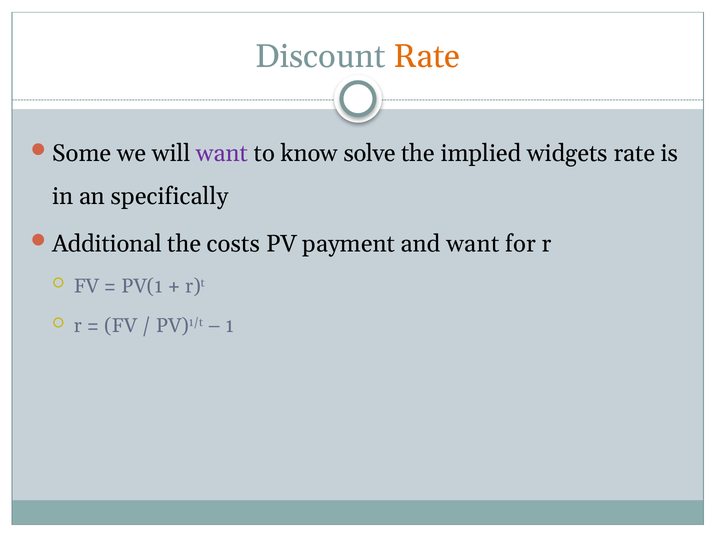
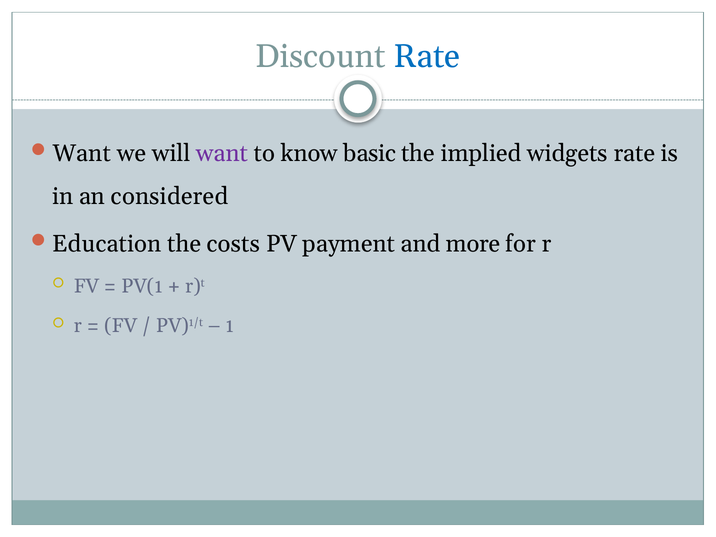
Rate at (427, 56) colour: orange -> blue
Some at (82, 153): Some -> Want
solve: solve -> basic
specifically: specifically -> considered
Additional: Additional -> Education
and want: want -> more
